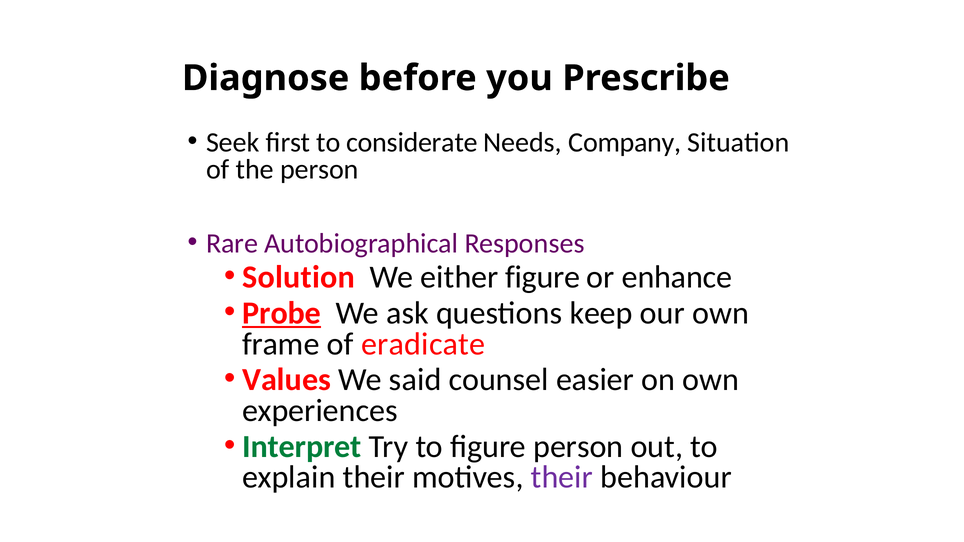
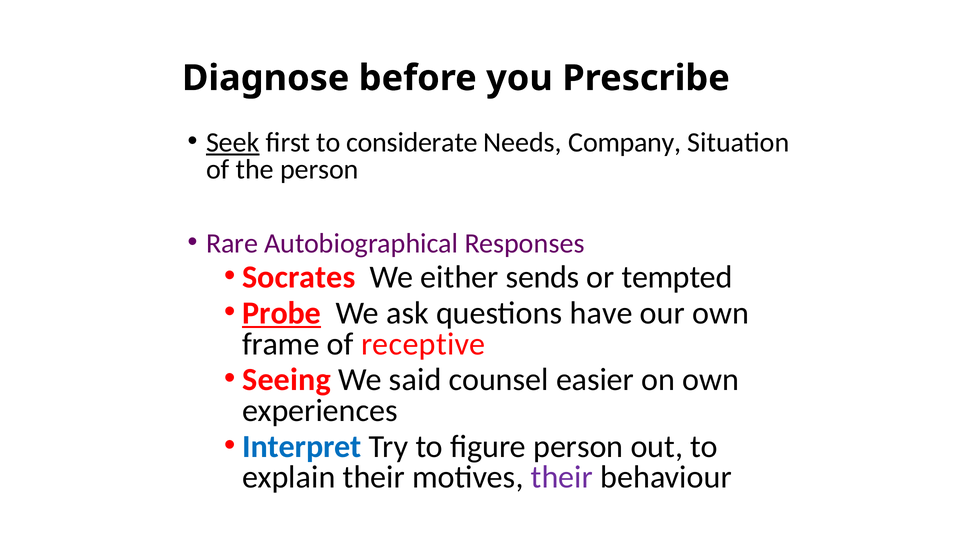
Seek underline: none -> present
Solution: Solution -> Socrates
either figure: figure -> sends
enhance: enhance -> tempted
keep: keep -> have
eradicate: eradicate -> receptive
Values: Values -> Seeing
Interpret colour: green -> blue
